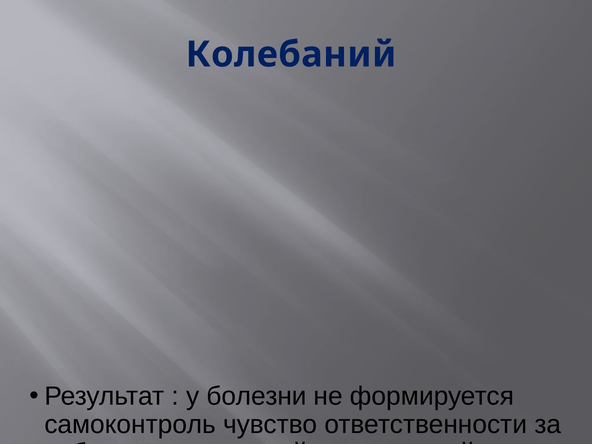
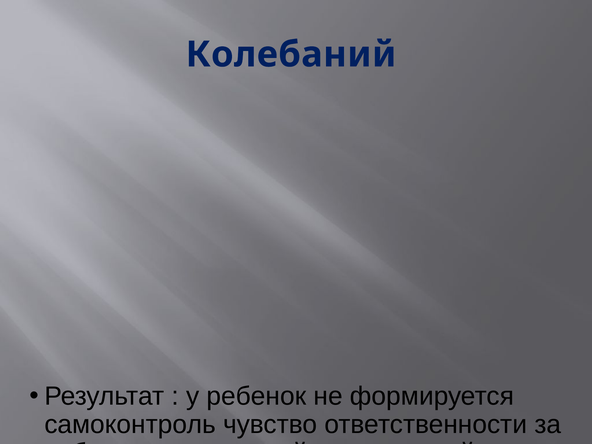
болезни: болезни -> ребенок
